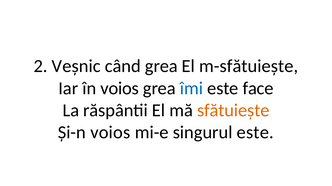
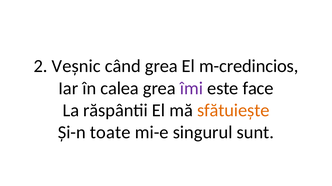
m-sfătuiește: m-sfătuiește -> m-credincios
în voios: voios -> calea
îmi colour: blue -> purple
Și-n voios: voios -> toate
singurul este: este -> sunt
